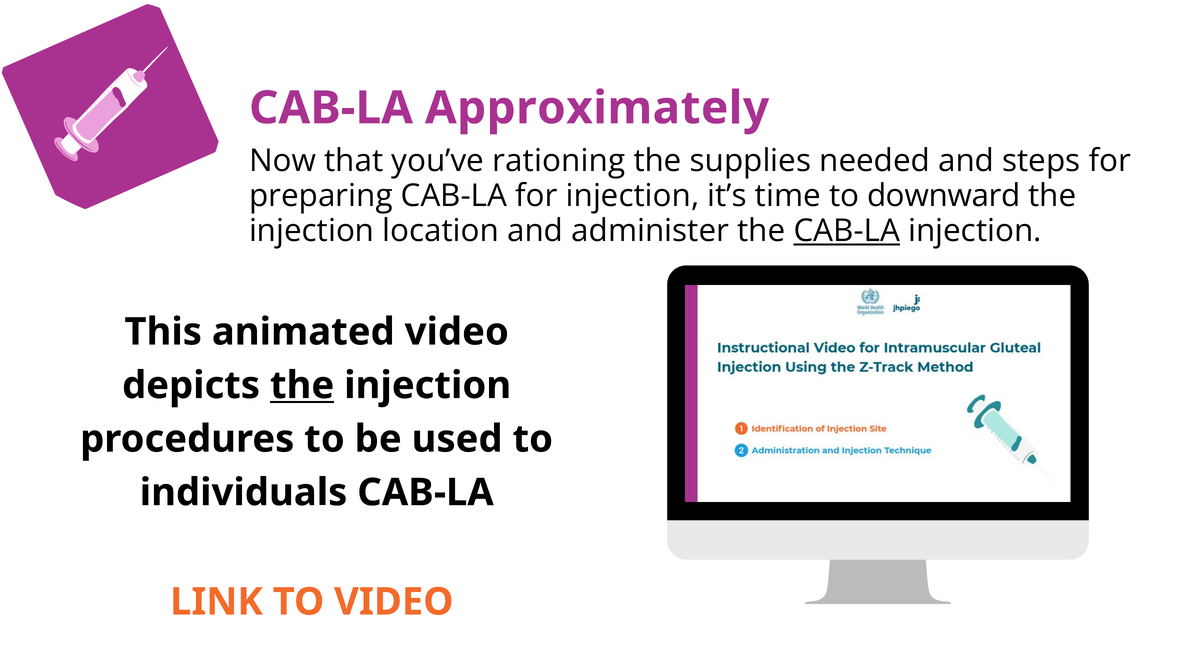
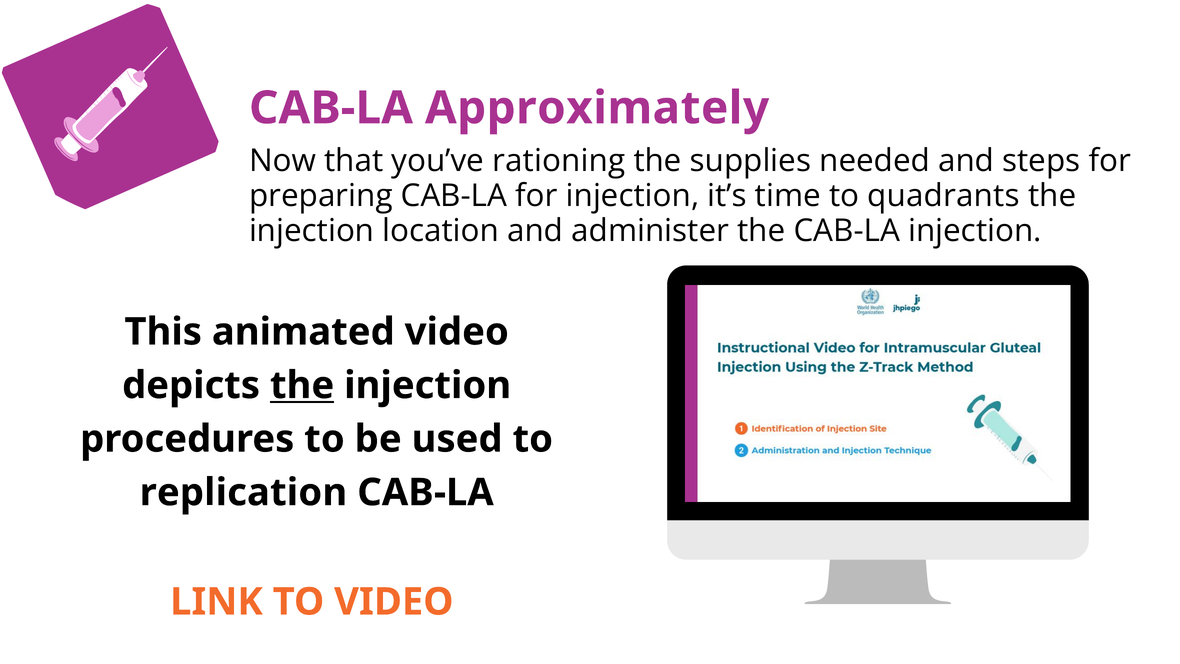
downward: downward -> quadrants
CAB-LA at (847, 231) underline: present -> none
individuals: individuals -> replication
